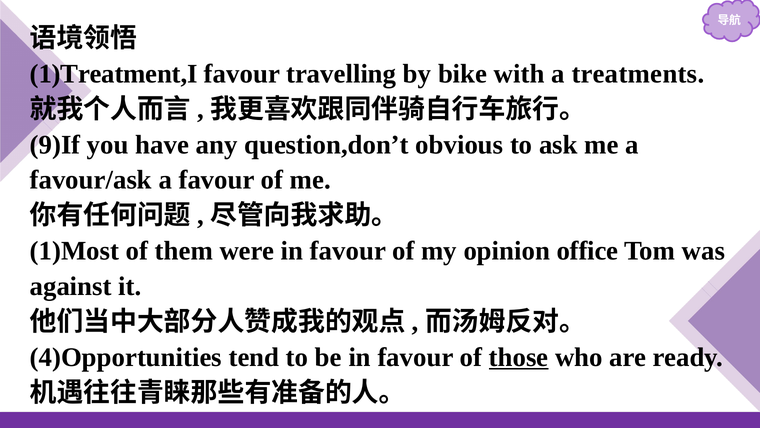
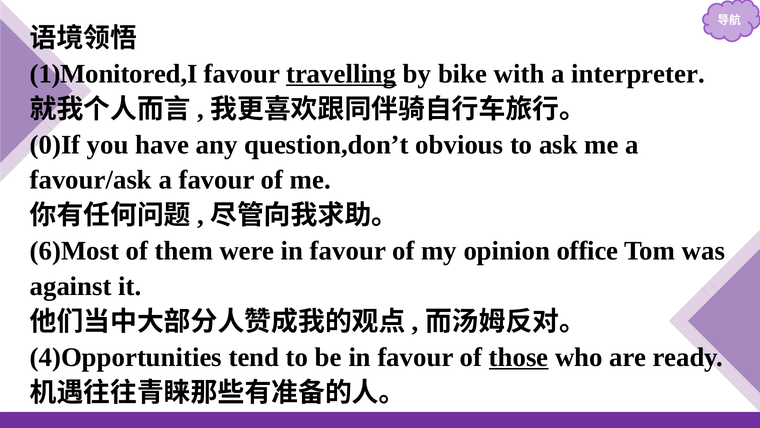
1)Treatment,I: 1)Treatment,I -> 1)Monitored,I
travelling underline: none -> present
treatments: treatments -> interpreter
9)If: 9)If -> 0)If
1)Most: 1)Most -> 6)Most
